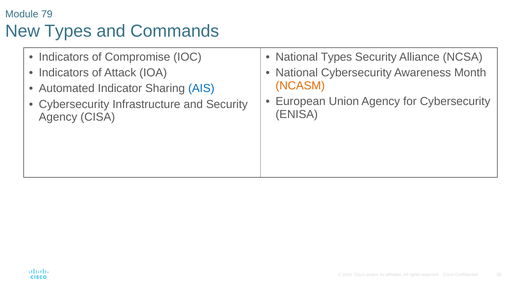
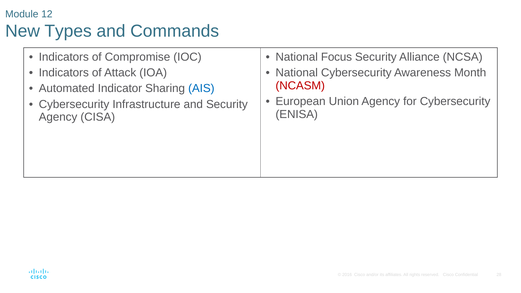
79: 79 -> 12
National Types: Types -> Focus
NCASM colour: orange -> red
